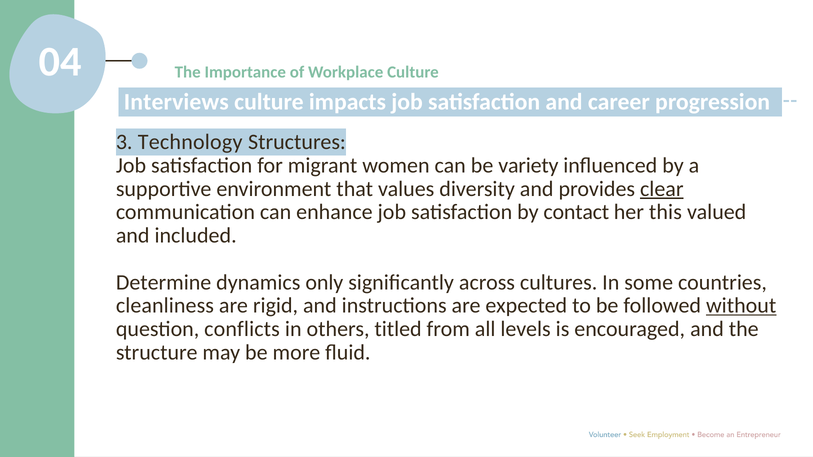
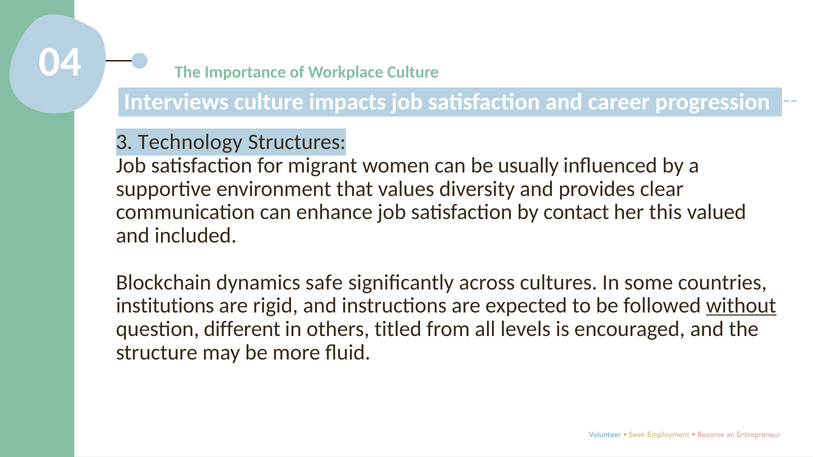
variety: variety -> usually
clear underline: present -> none
Determine: Determine -> Blockchain
only: only -> safe
cleanliness: cleanliness -> institutions
conflicts: conflicts -> different
